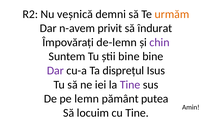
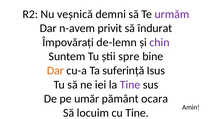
urmăm colour: orange -> purple
știi bine: bine -> spre
Dar at (55, 71) colour: purple -> orange
disprețul: disprețul -> suferință
lemn: lemn -> umăr
putea: putea -> ocara
